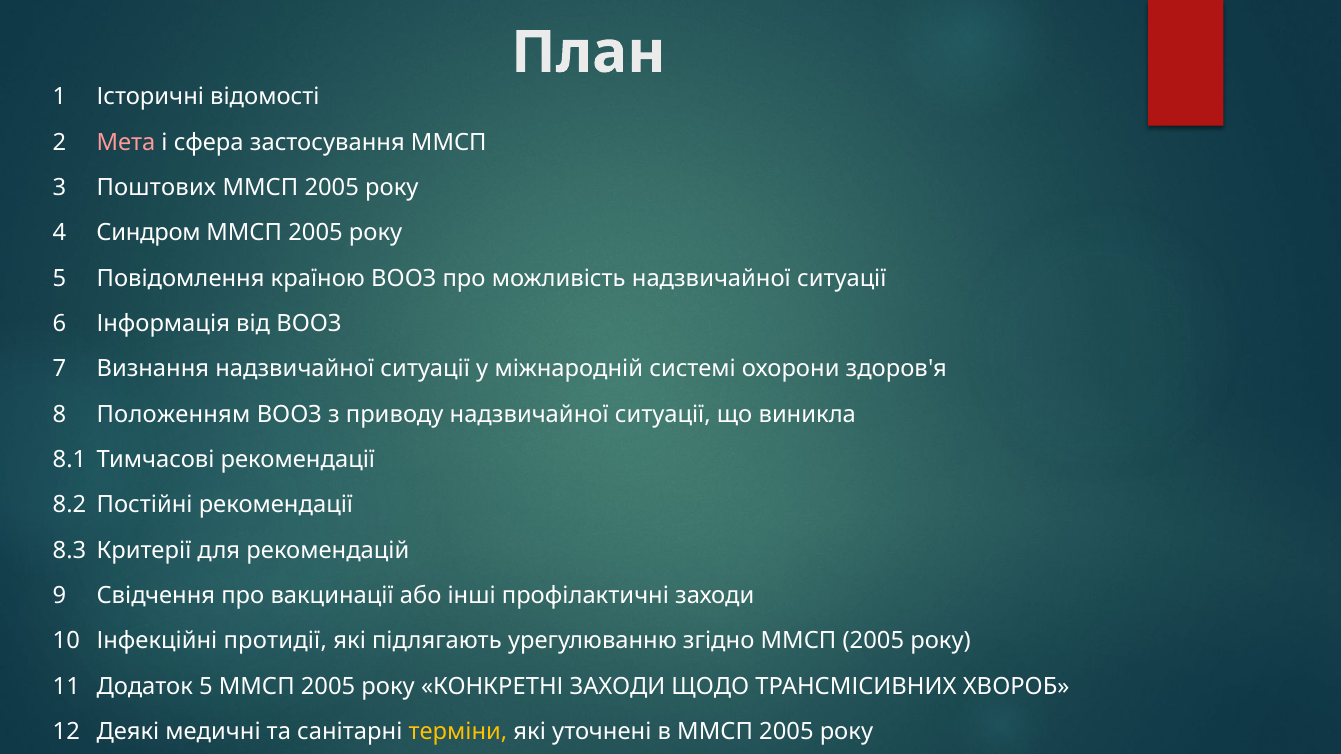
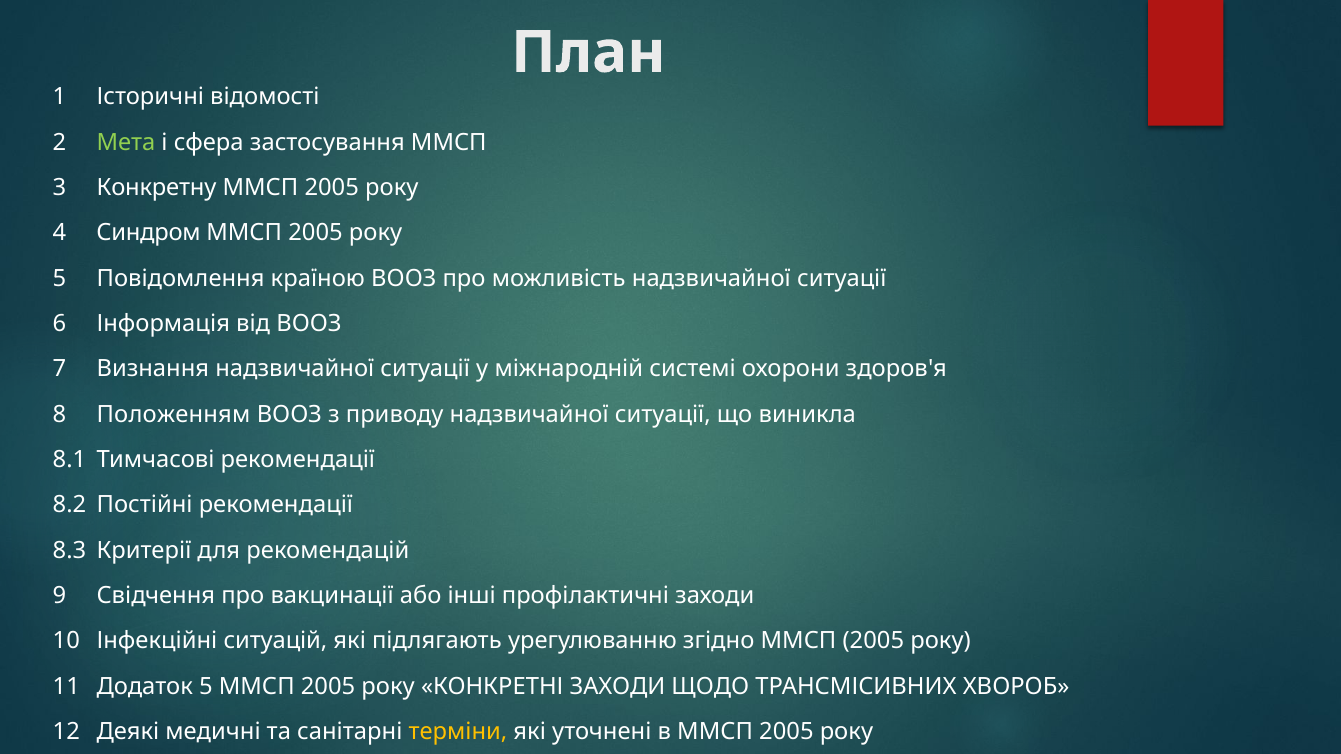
Мета colour: pink -> light green
Поштових: Поштових -> Конкретну
протидії: протидії -> ситуацій
